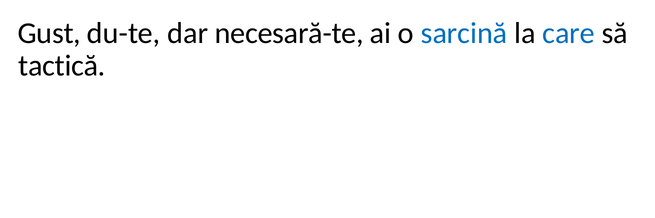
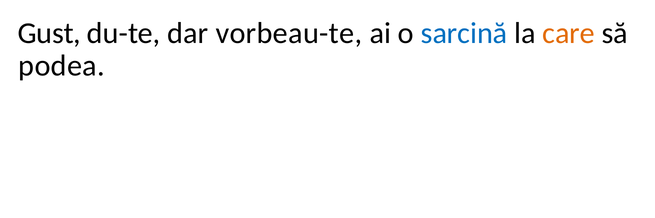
necesară-te: necesară-te -> vorbeau-te
care colour: blue -> orange
tactică: tactică -> podea
